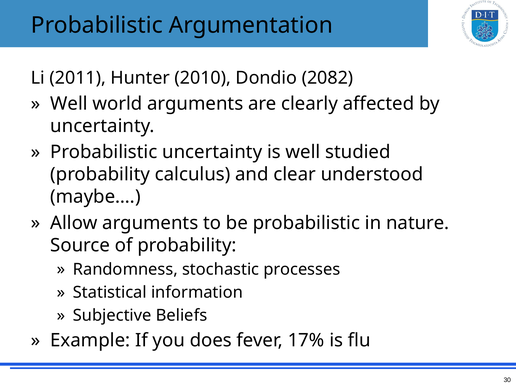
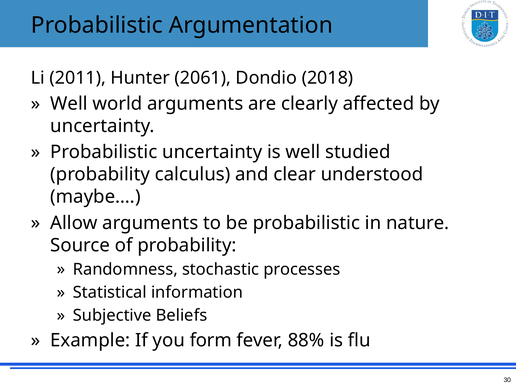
2010: 2010 -> 2061
2082: 2082 -> 2018
does: does -> form
17%: 17% -> 88%
